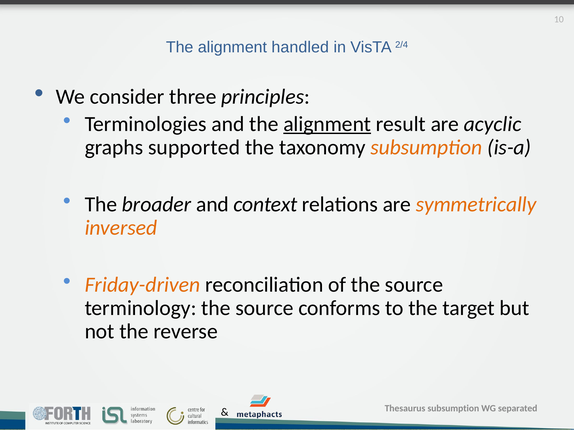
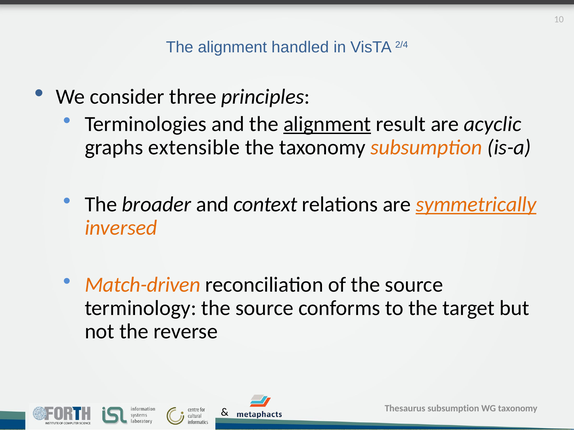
supported: supported -> extensible
symmetrically underline: none -> present
Friday-driven: Friday-driven -> Match-driven
WG separated: separated -> taxonomy
